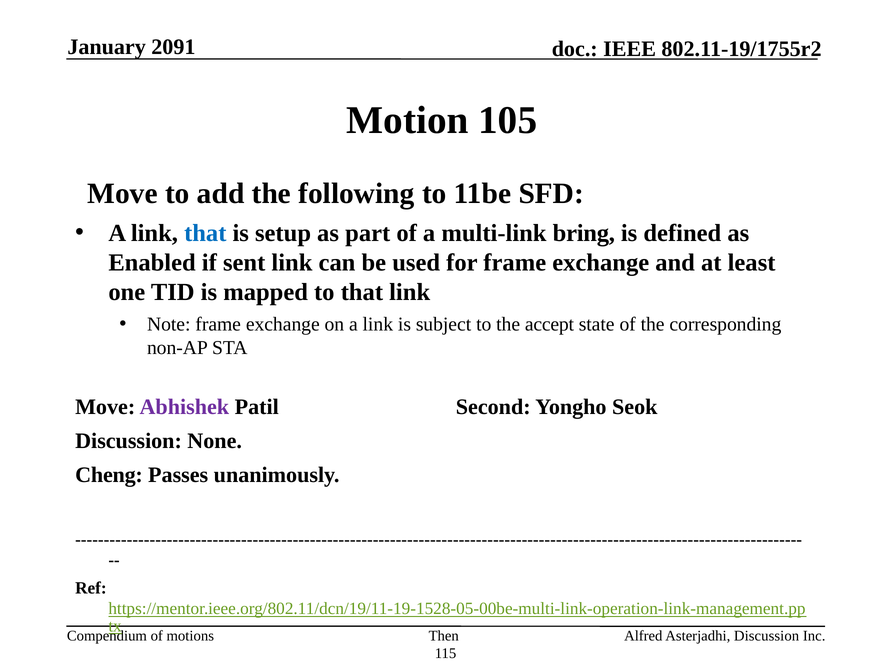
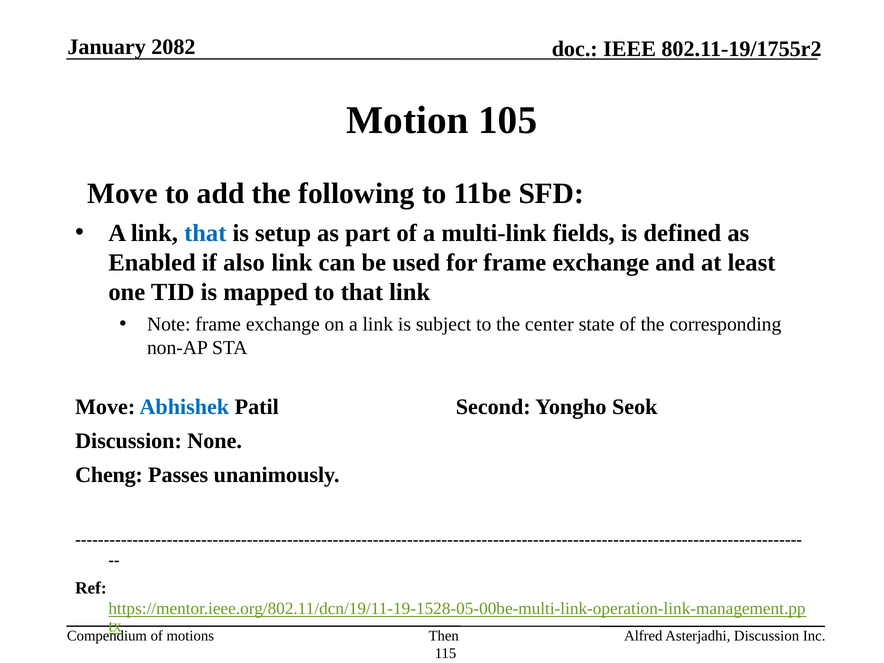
2091: 2091 -> 2082
bring: bring -> fields
sent: sent -> also
accept: accept -> center
Abhishek colour: purple -> blue
